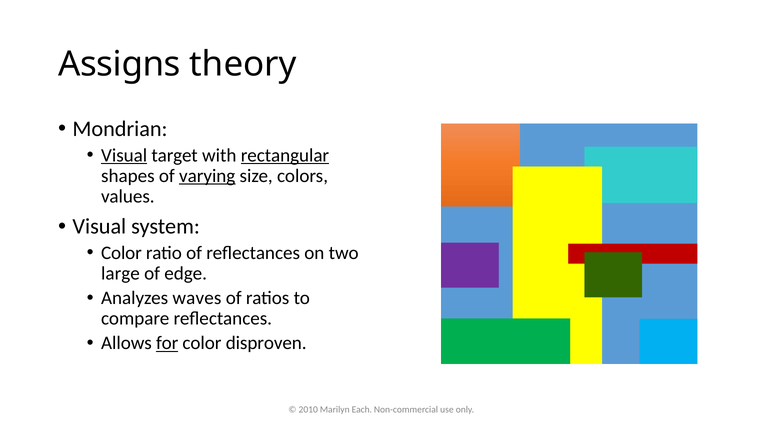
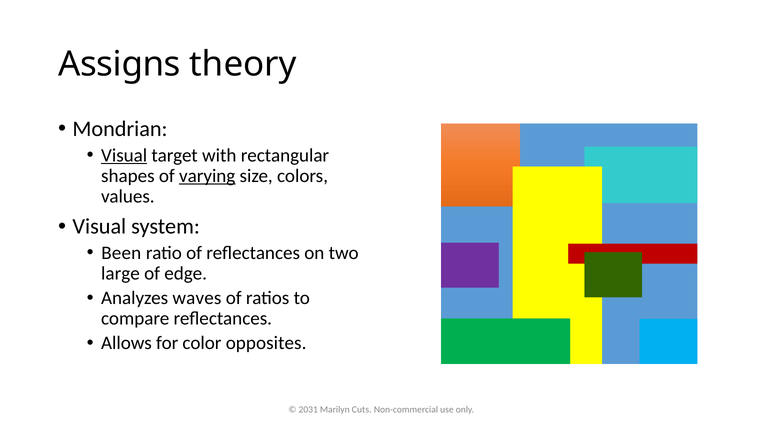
rectangular underline: present -> none
Color at (121, 253): Color -> Been
for underline: present -> none
disproven: disproven -> opposites
2010: 2010 -> 2031
Each: Each -> Cuts
